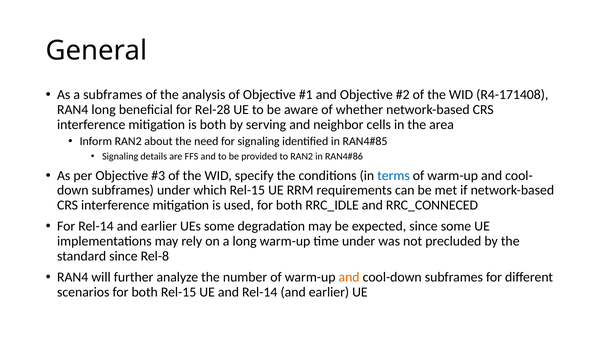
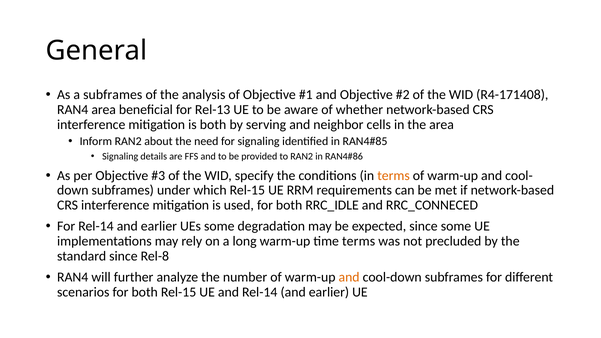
RAN4 long: long -> area
Rel-28: Rel-28 -> Rel-13
terms at (394, 176) colour: blue -> orange
time under: under -> terms
